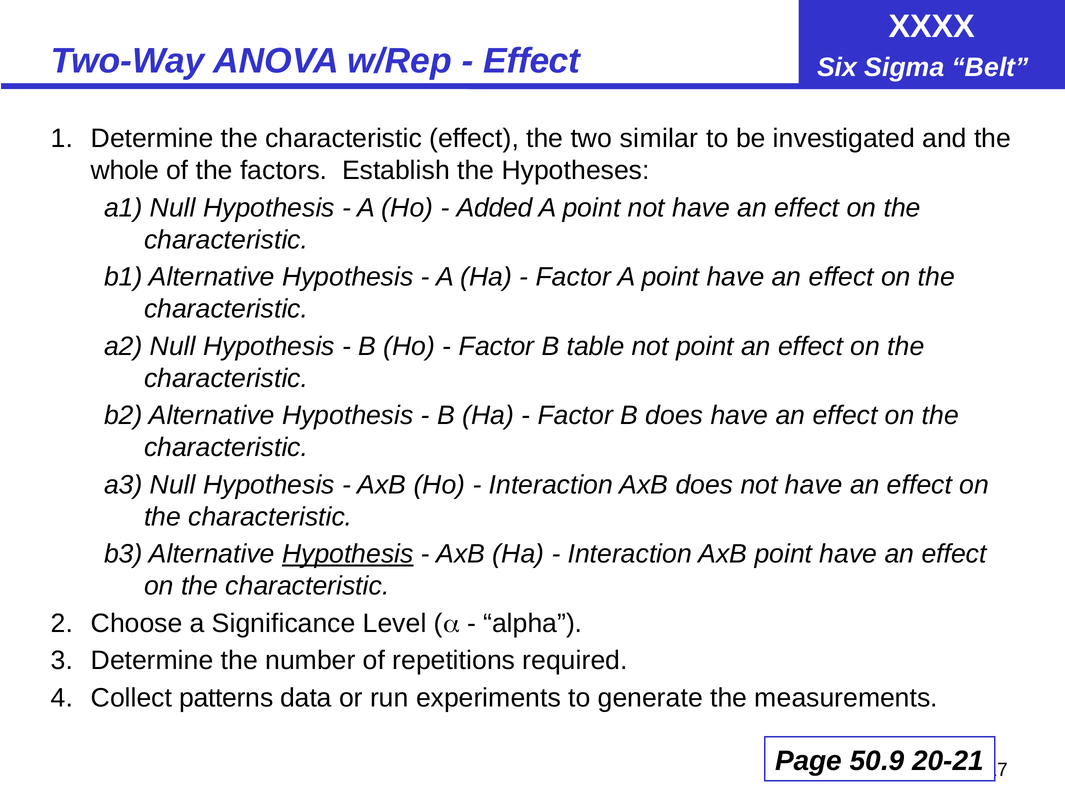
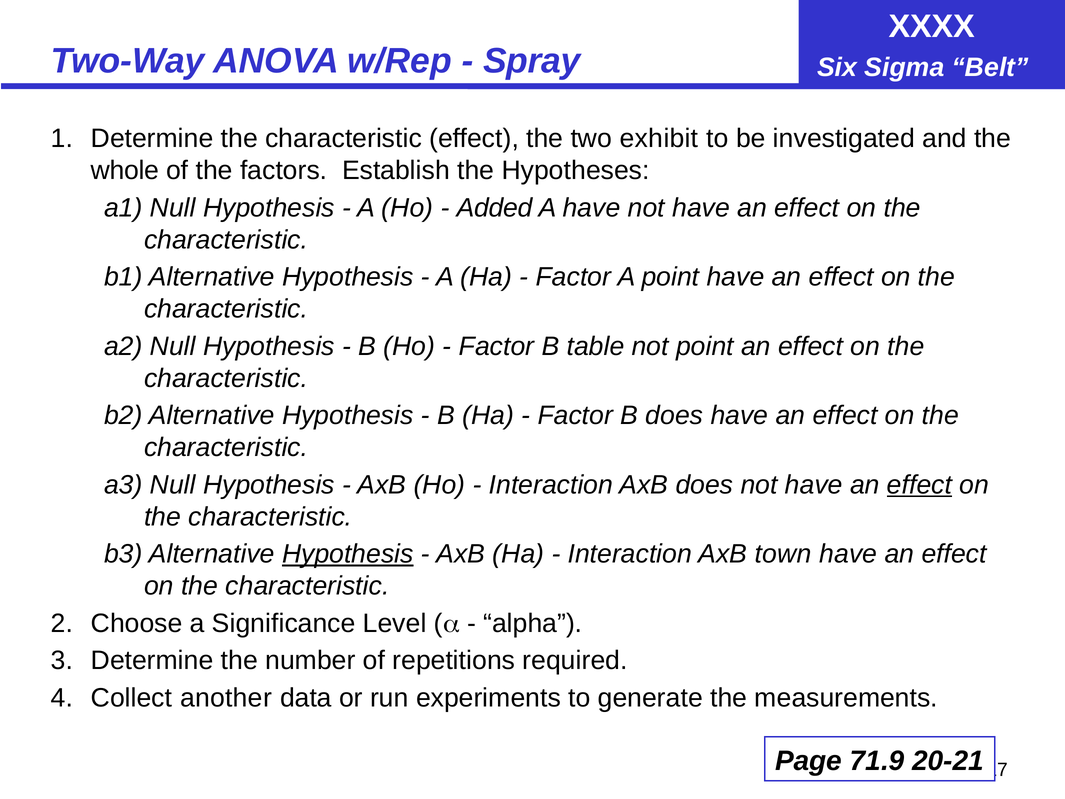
Effect at (532, 61): Effect -> Spray
similar: similar -> exhibit
point at (592, 208): point -> have
effect at (920, 485) underline: none -> present
AxB point: point -> town
patterns: patterns -> another
50.9: 50.9 -> 71.9
